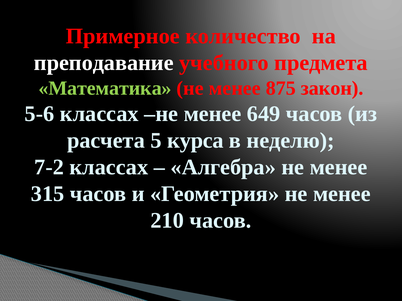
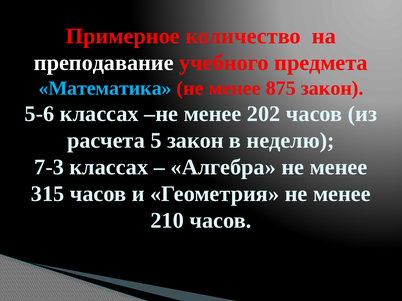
Математика colour: light green -> light blue
649: 649 -> 202
5 курса: курса -> закон
7-2: 7-2 -> 7-3
